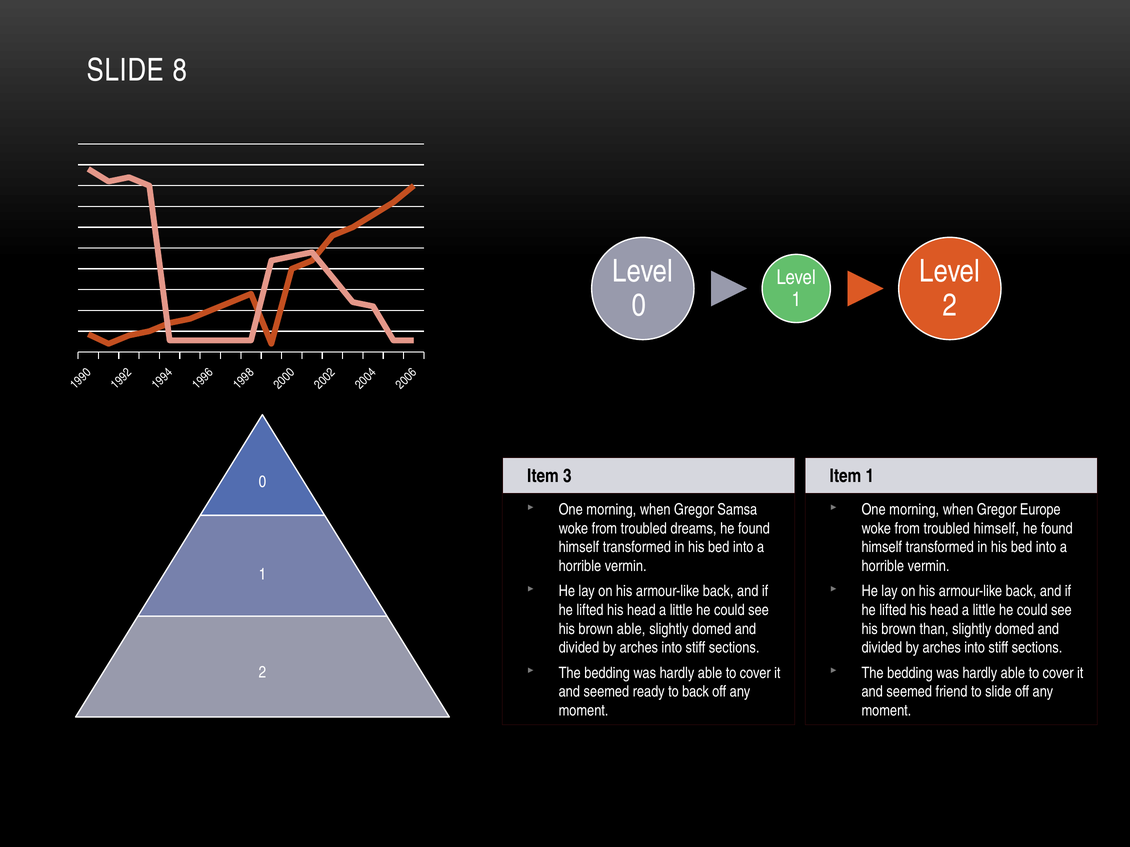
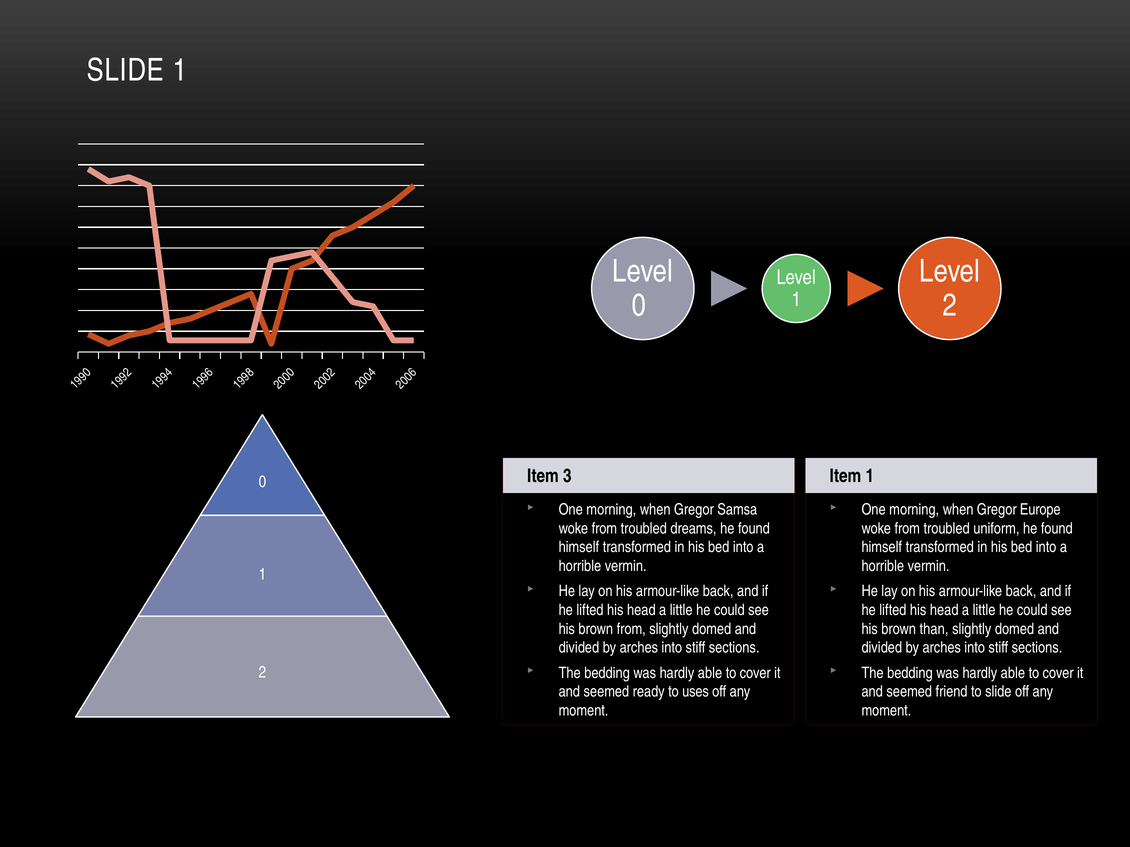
SLIDE 8: 8 -> 1
troubled himself: himself -> uniform
brown able: able -> from
to back: back -> uses
